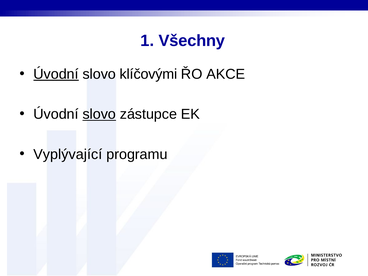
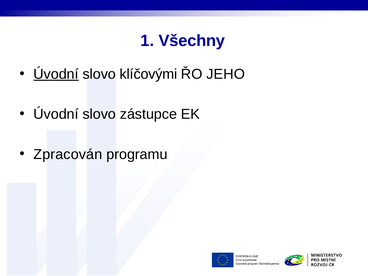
AKCE: AKCE -> JEHO
slovo at (99, 114) underline: present -> none
Vyplývající: Vyplývající -> Zpracován
